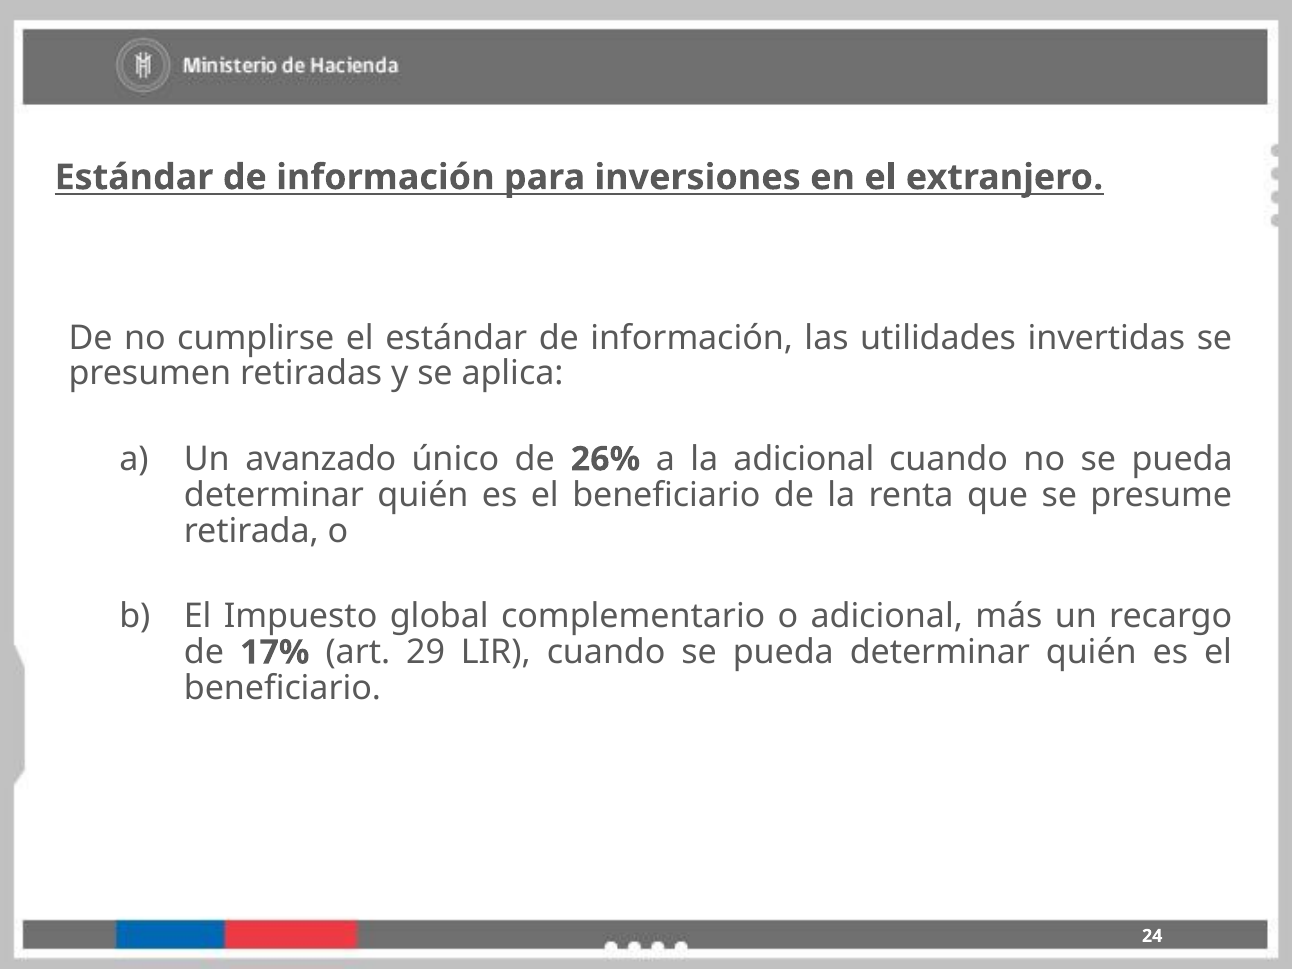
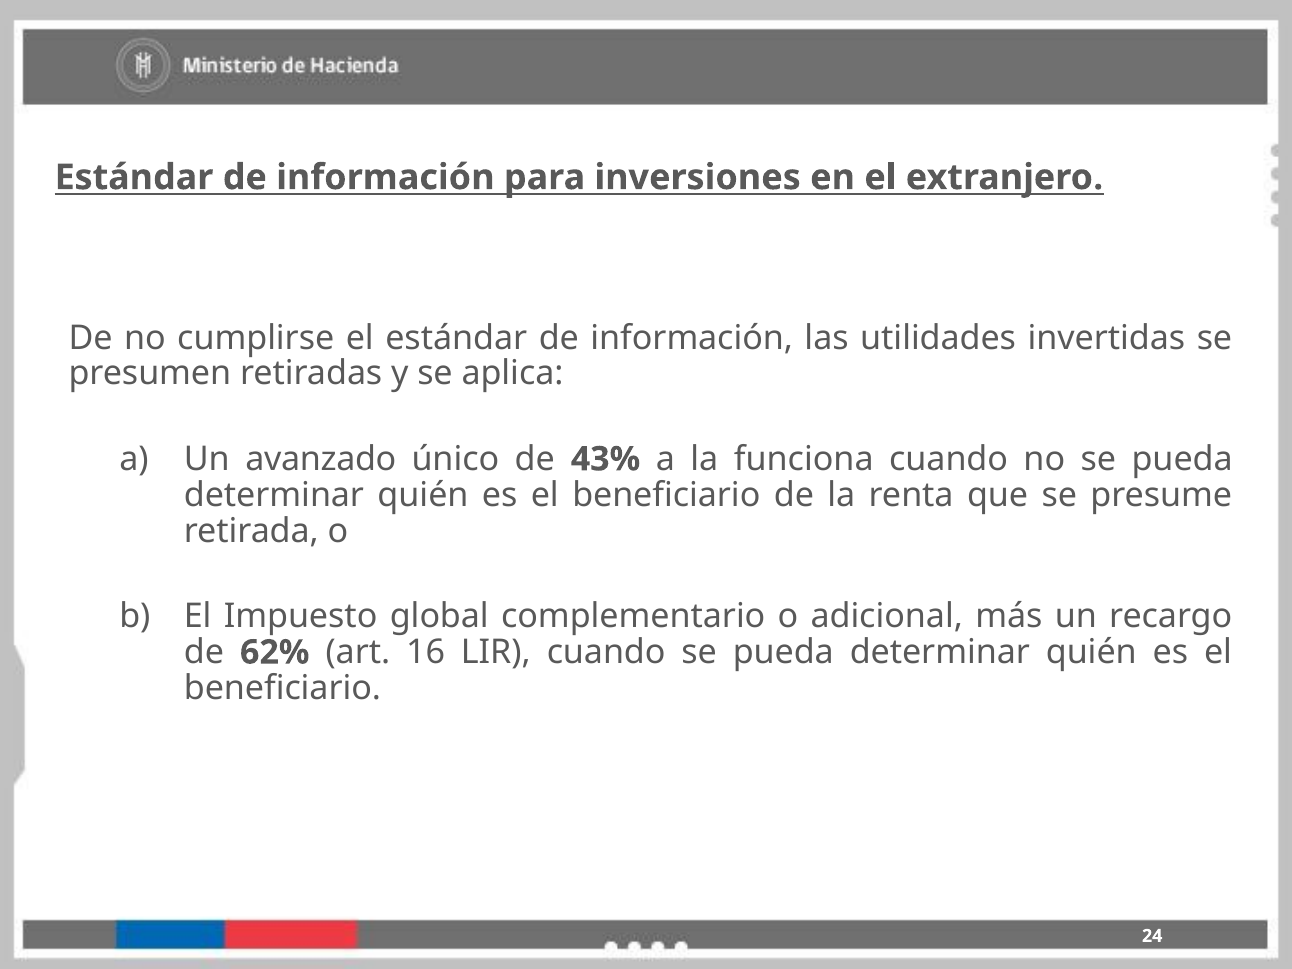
26%: 26% -> 43%
la adicional: adicional -> funciona
17%: 17% -> 62%
29: 29 -> 16
